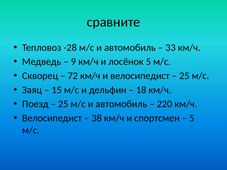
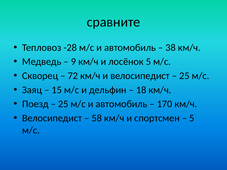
33: 33 -> 38
220: 220 -> 170
38: 38 -> 58
